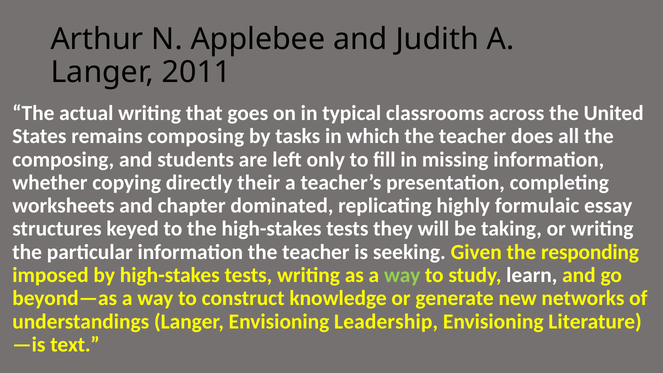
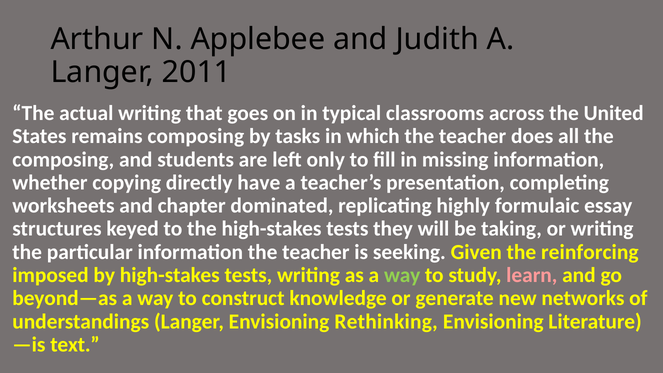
their: their -> have
responding: responding -> reinforcing
learn colour: white -> pink
Leadership: Leadership -> Rethinking
